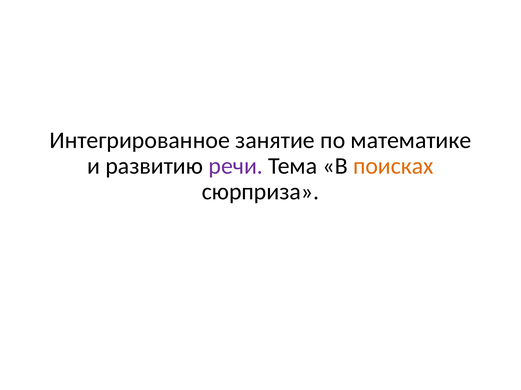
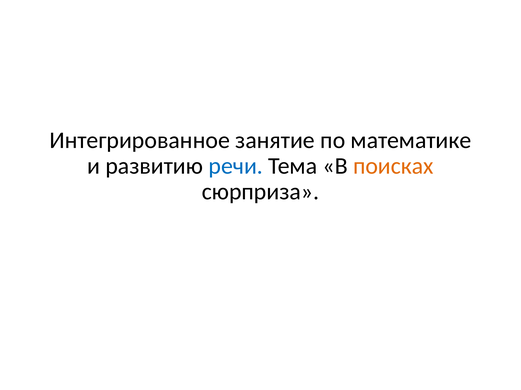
речи colour: purple -> blue
